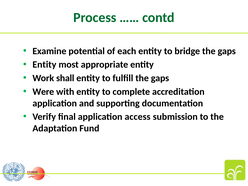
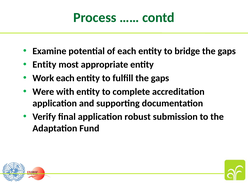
Work shall: shall -> each
access: access -> robust
